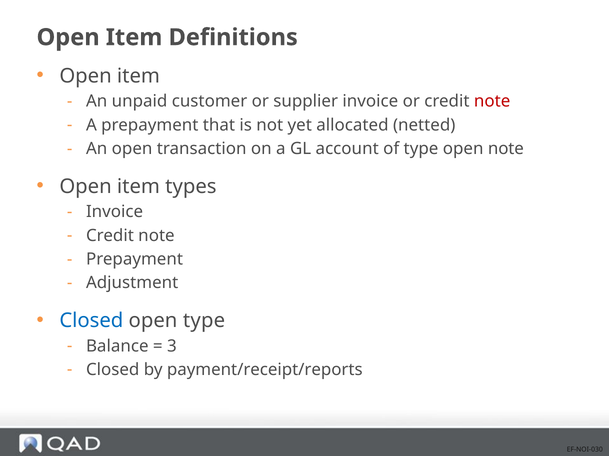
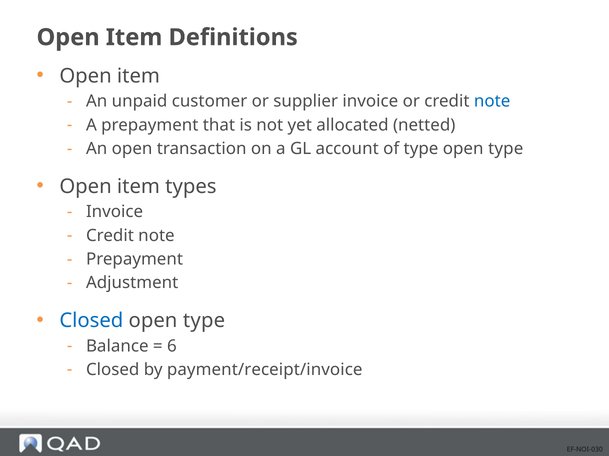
note at (492, 102) colour: red -> blue
type open note: note -> type
3: 3 -> 6
payment/receipt/reports: payment/receipt/reports -> payment/receipt/invoice
